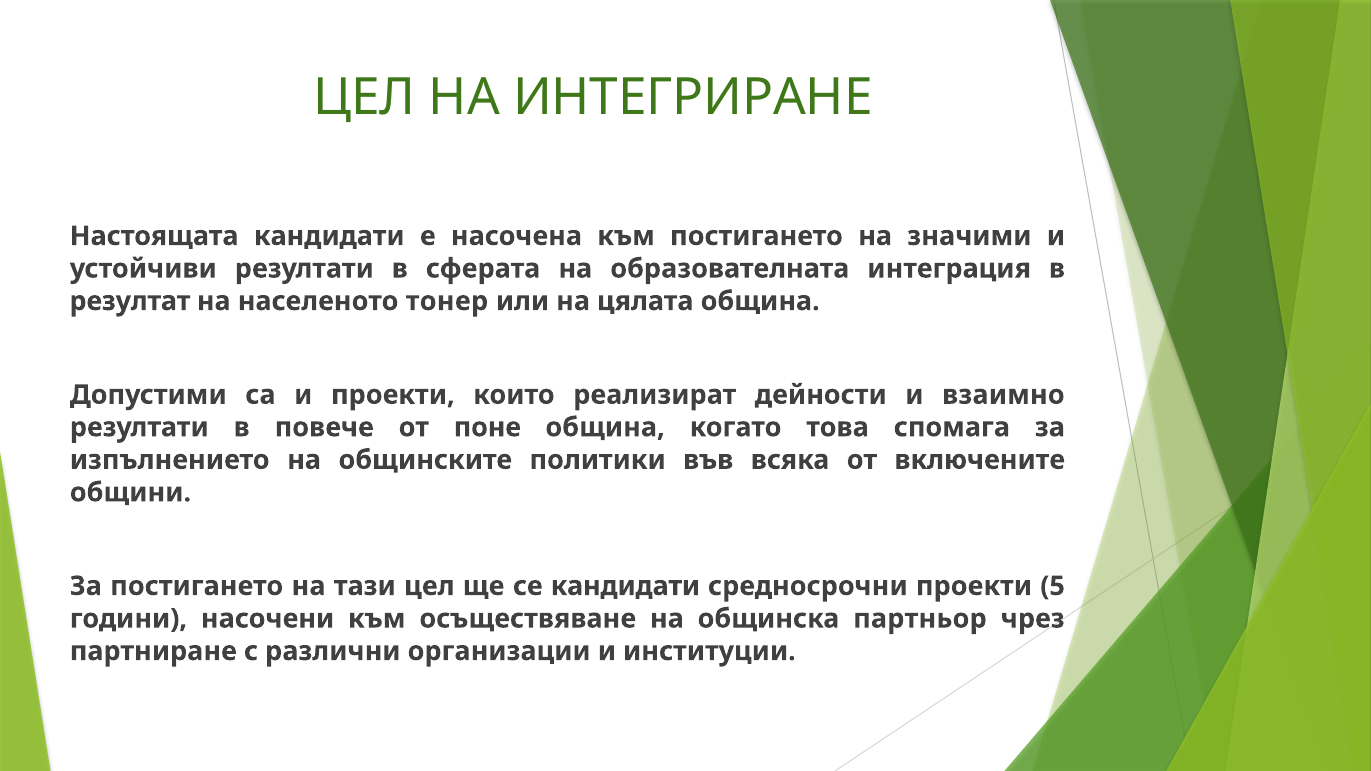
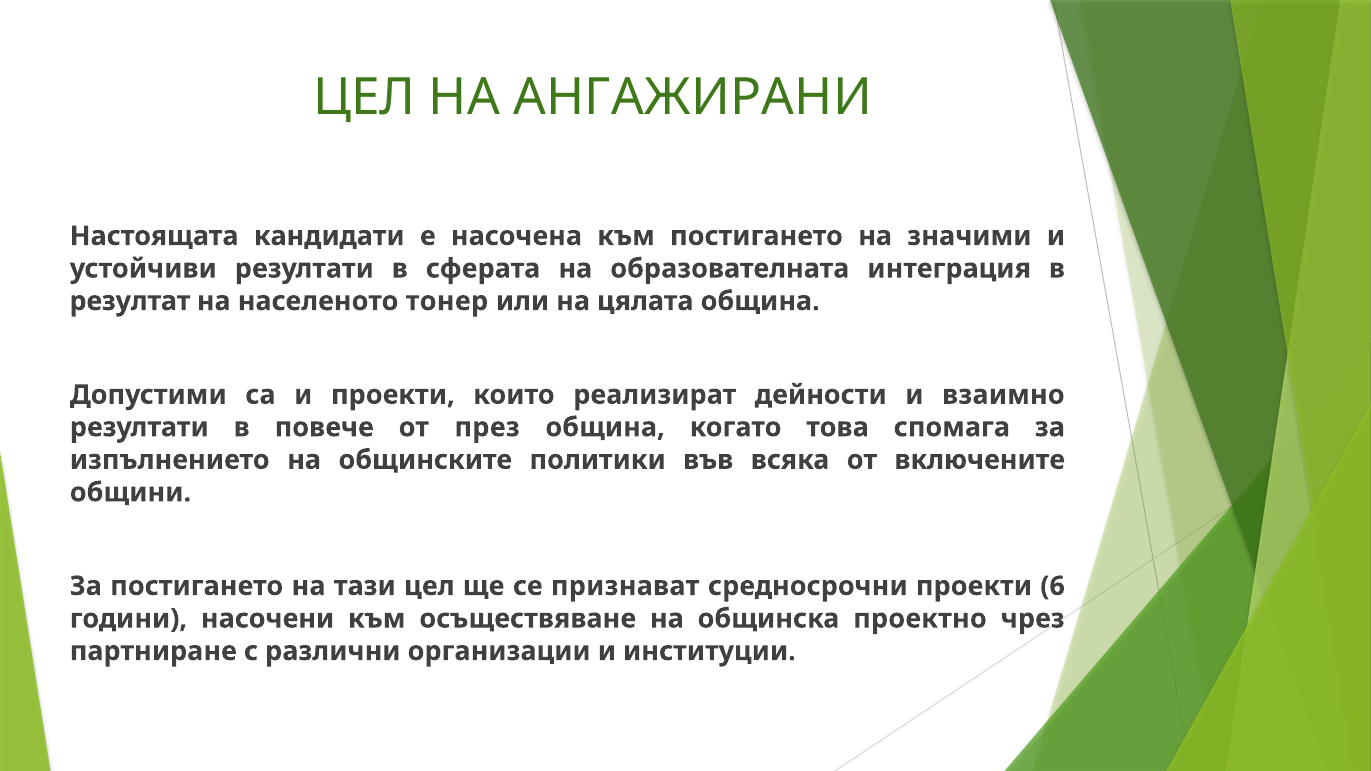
ИНТЕГРИРАНЕ: ИНТЕГРИРАНЕ -> АНГАЖИРАНИ
поне: поне -> през
се кандидати: кандидати -> признават
5: 5 -> 6
партньор: партньор -> проектно
